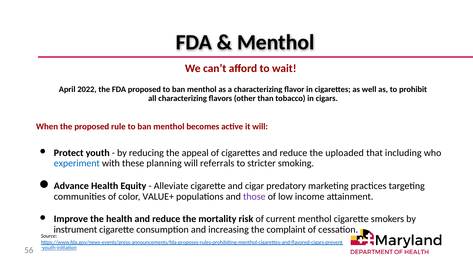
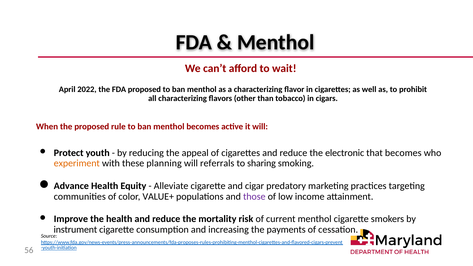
uploaded: uploaded -> electronic
that including: including -> becomes
experiment colour: blue -> orange
stricter: stricter -> sharing
complaint: complaint -> payments
